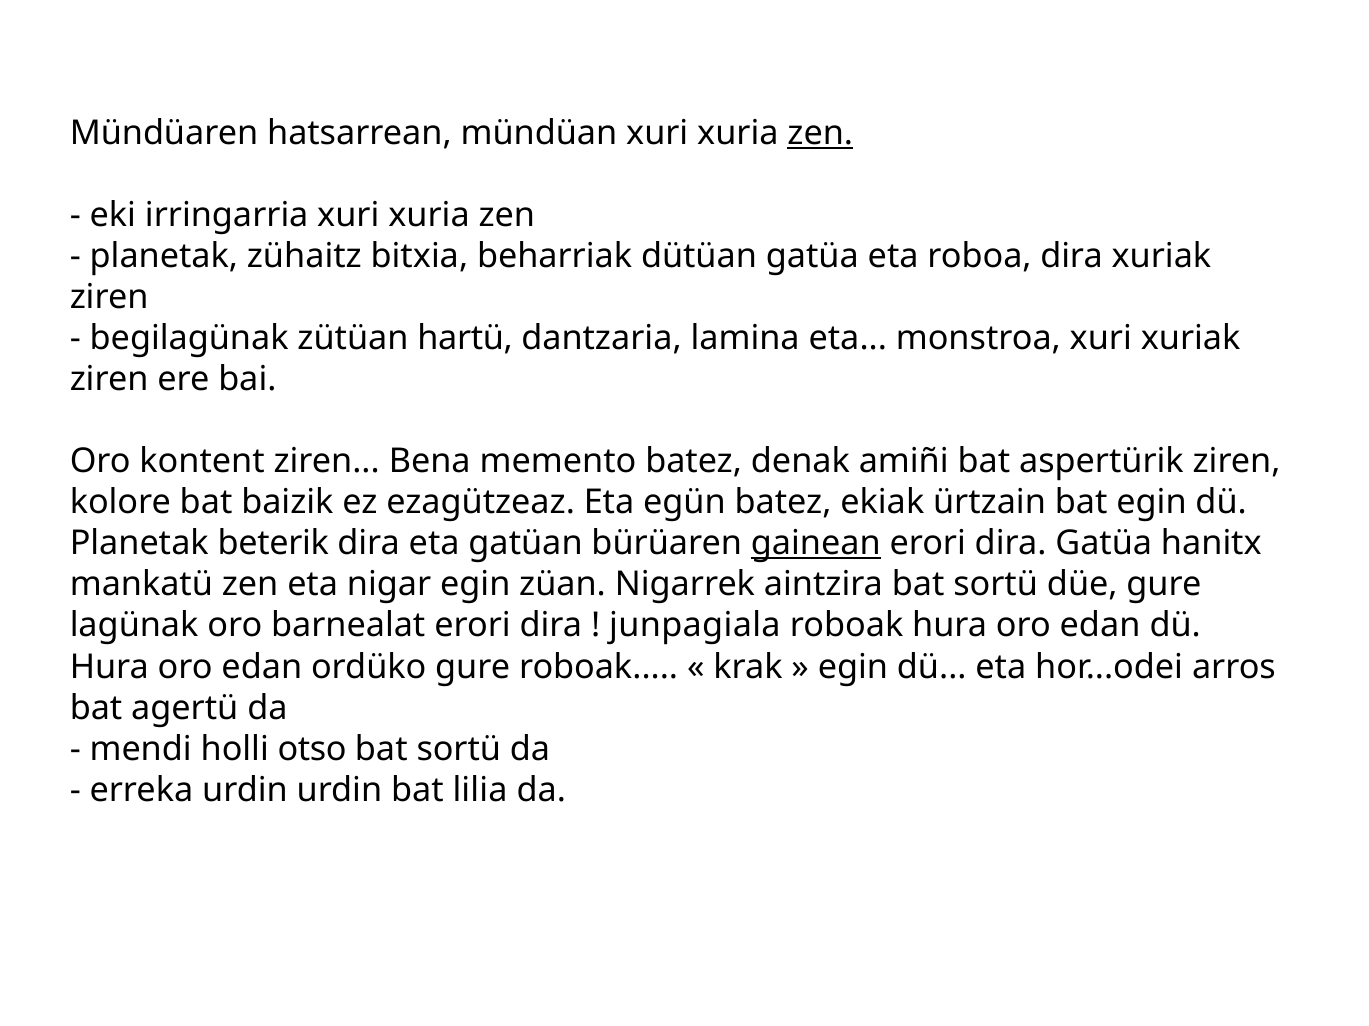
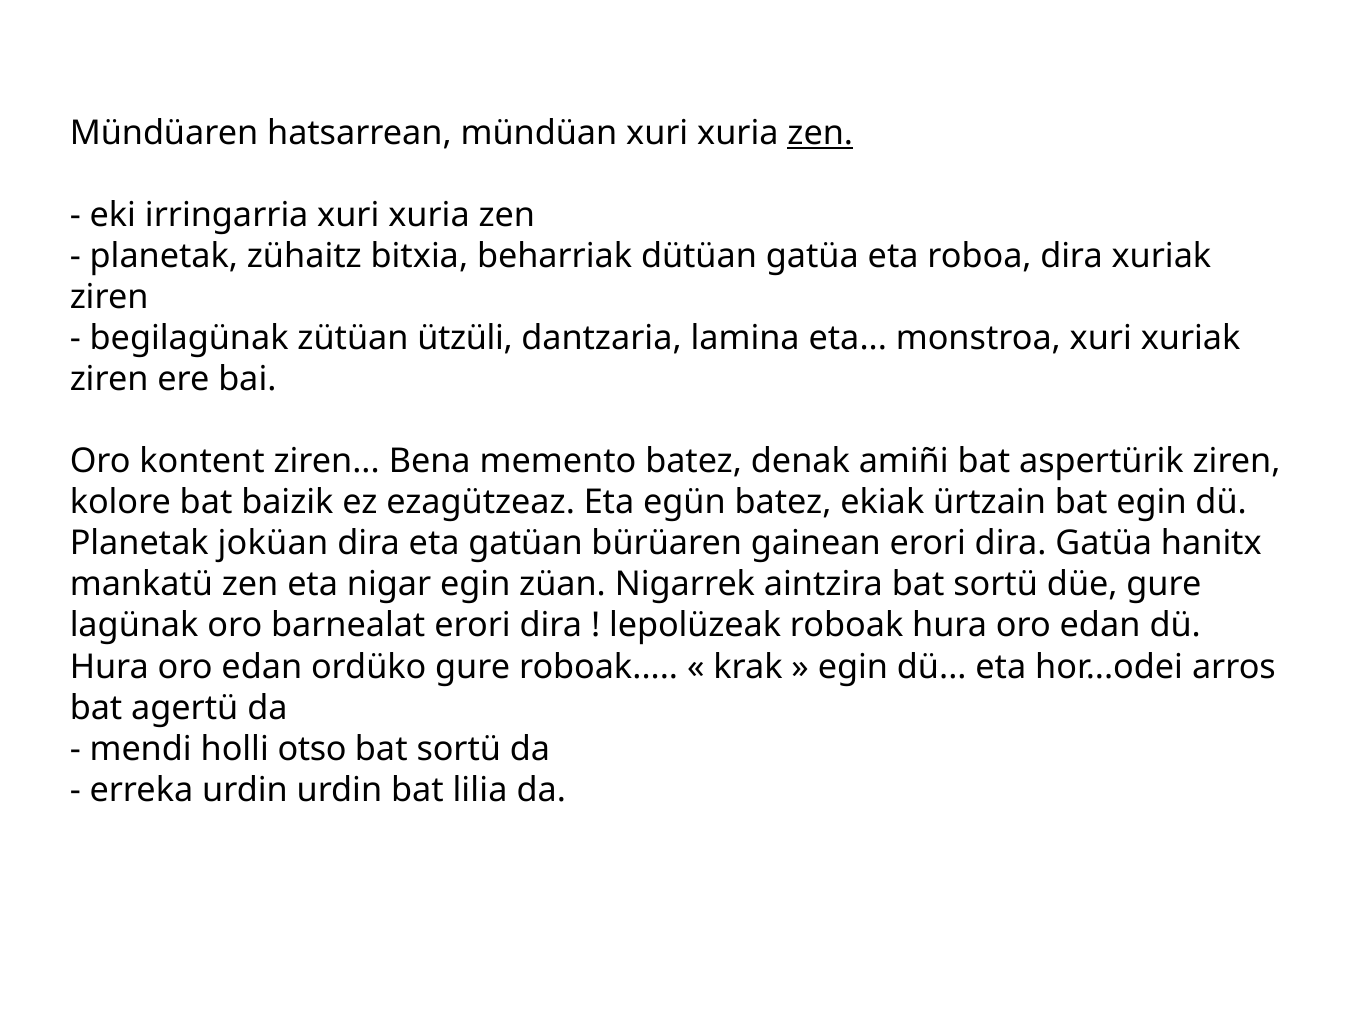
hartü: hartü -> ützüli
beterik: beterik -> joküan
gainean underline: present -> none
junpagiala: junpagiala -> lepolüzeak
